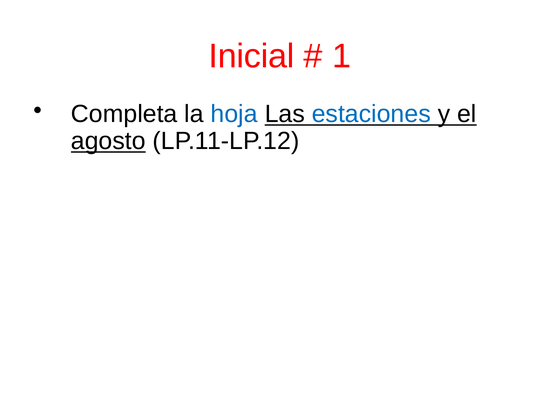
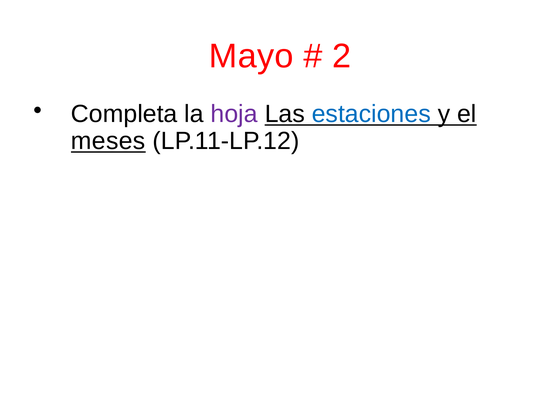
Inicial: Inicial -> Mayo
1: 1 -> 2
hoja colour: blue -> purple
agosto: agosto -> meses
